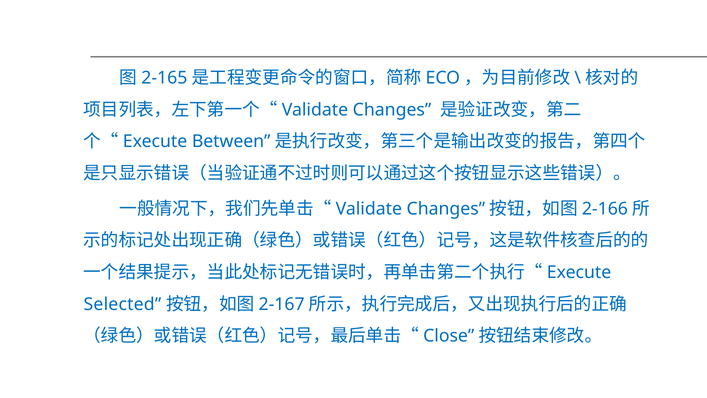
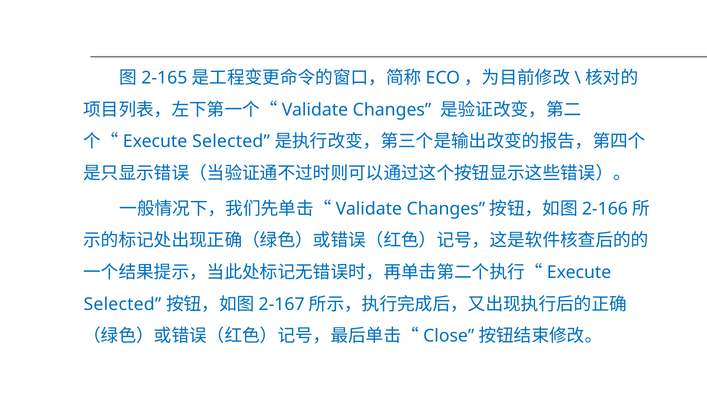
Between at (231, 141): Between -> Selected
